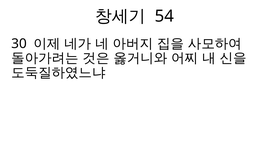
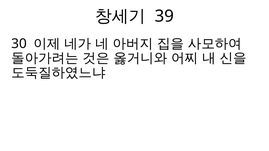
54: 54 -> 39
